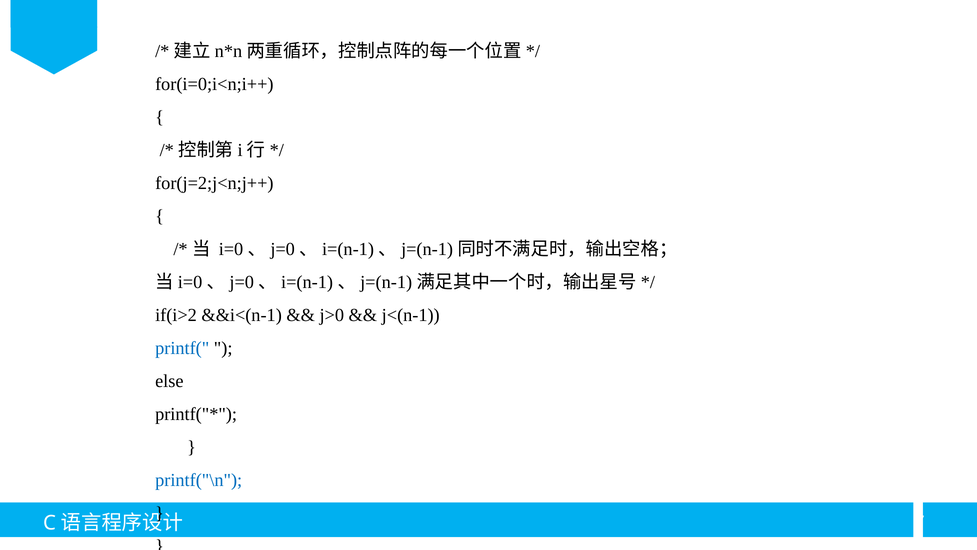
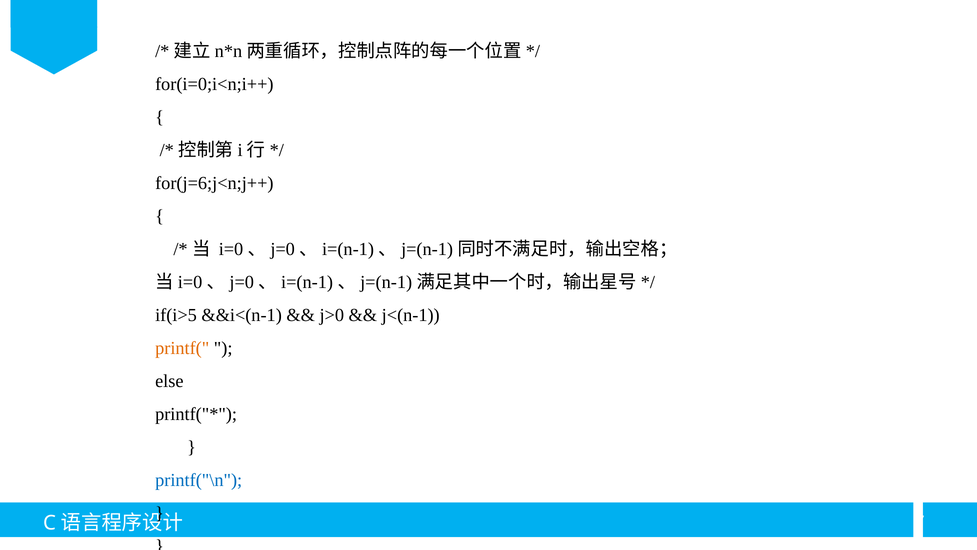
for(j=2;j<n;j++: for(j=2;j<n;j++ -> for(j=6;j<n;j++
if(i>2: if(i>2 -> if(i>5
printf( colour: blue -> orange
